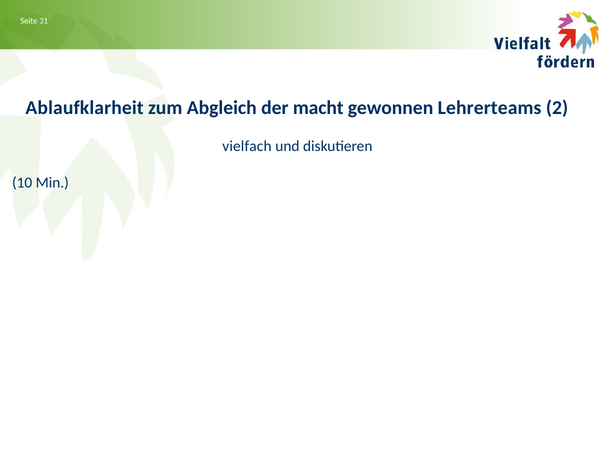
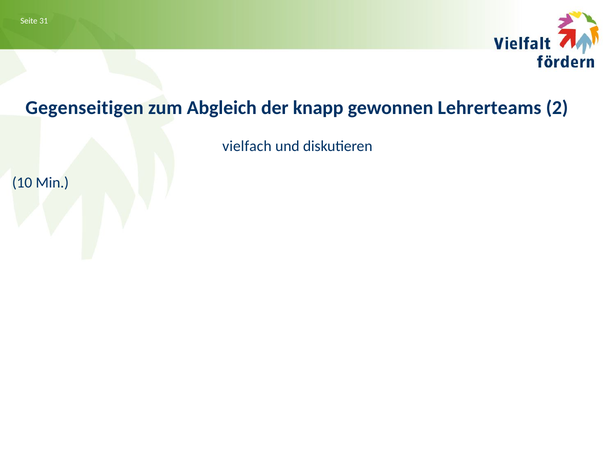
Ablaufklarheit: Ablaufklarheit -> Gegenseitigen
macht: macht -> knapp
